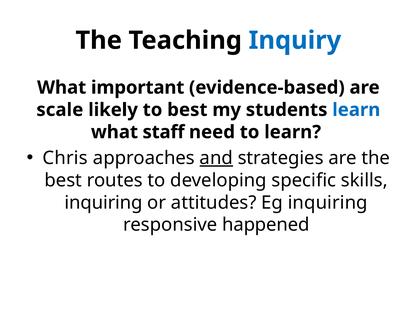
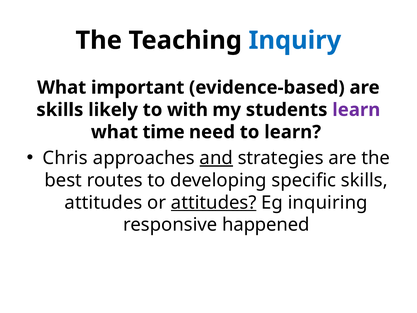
scale at (60, 110): scale -> skills
to best: best -> with
learn at (356, 110) colour: blue -> purple
staff: staff -> time
inquiring at (104, 202): inquiring -> attitudes
attitudes at (214, 202) underline: none -> present
